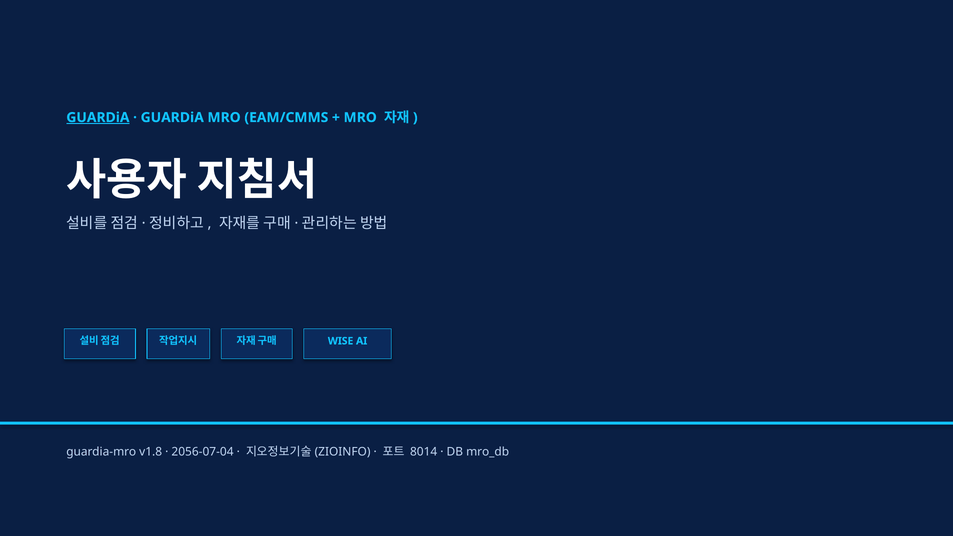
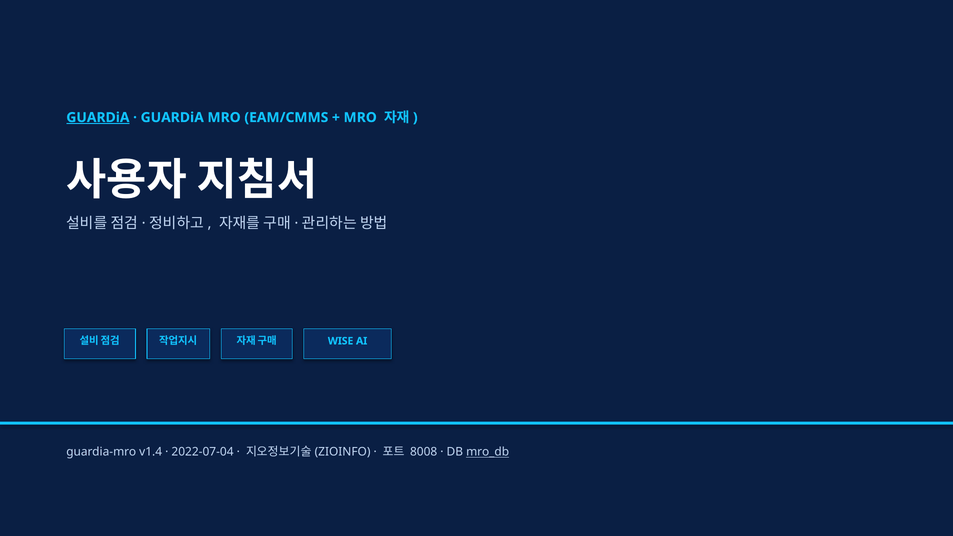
v1.8: v1.8 -> v1.4
2056-07-04: 2056-07-04 -> 2022-07-04
8014: 8014 -> 8008
mro_db underline: none -> present
